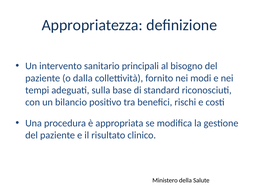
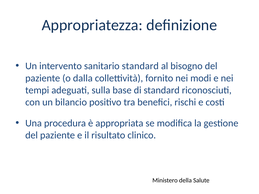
sanitario principali: principali -> standard
